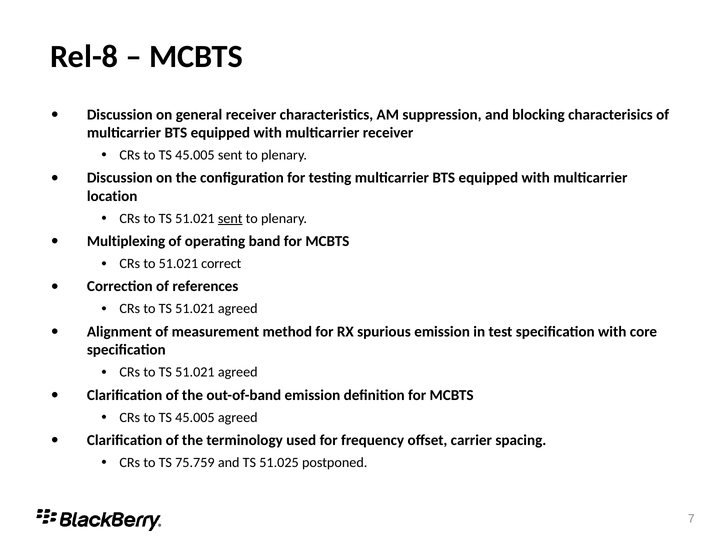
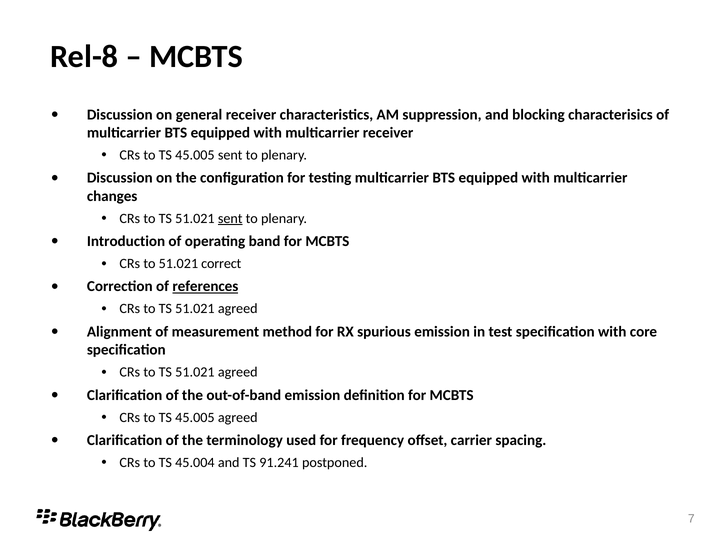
location: location -> changes
Multiplexing: Multiplexing -> Introduction
references underline: none -> present
75.759: 75.759 -> 45.004
51.025: 51.025 -> 91.241
